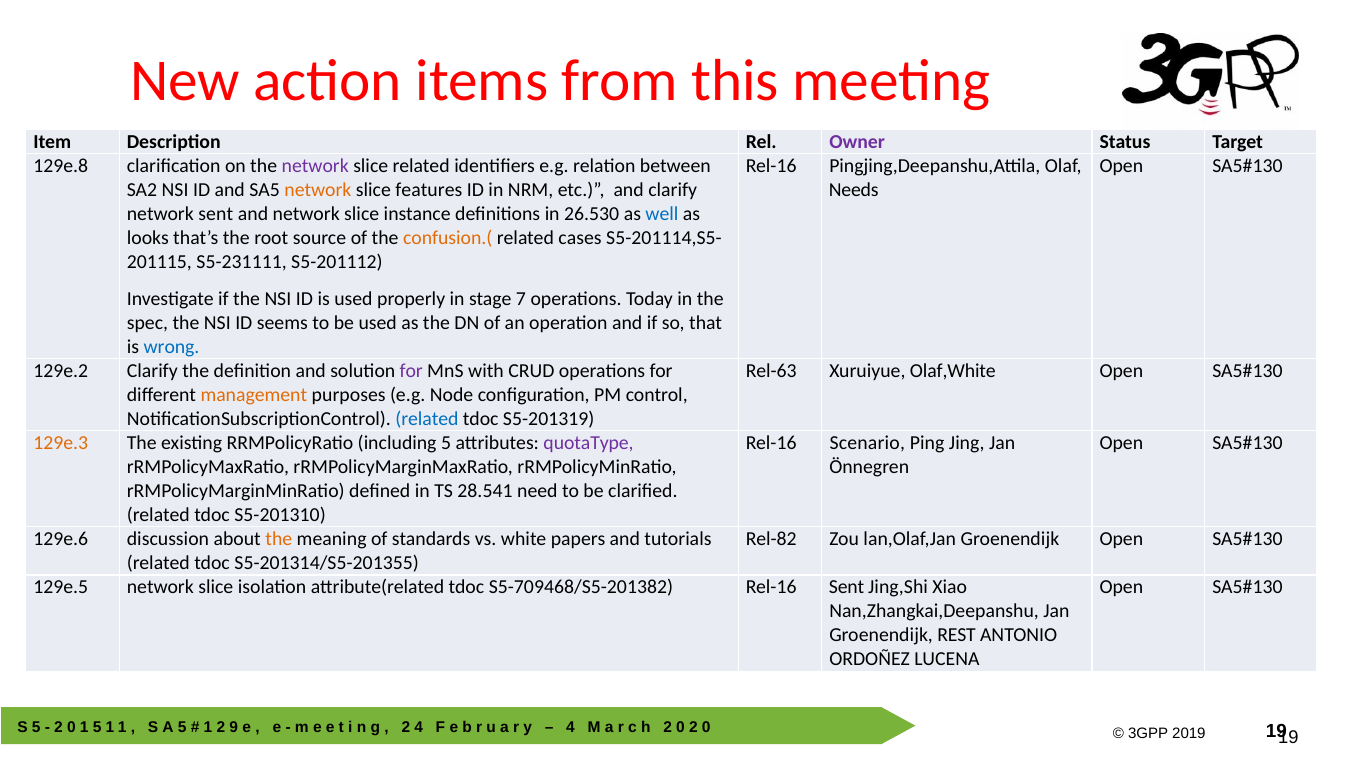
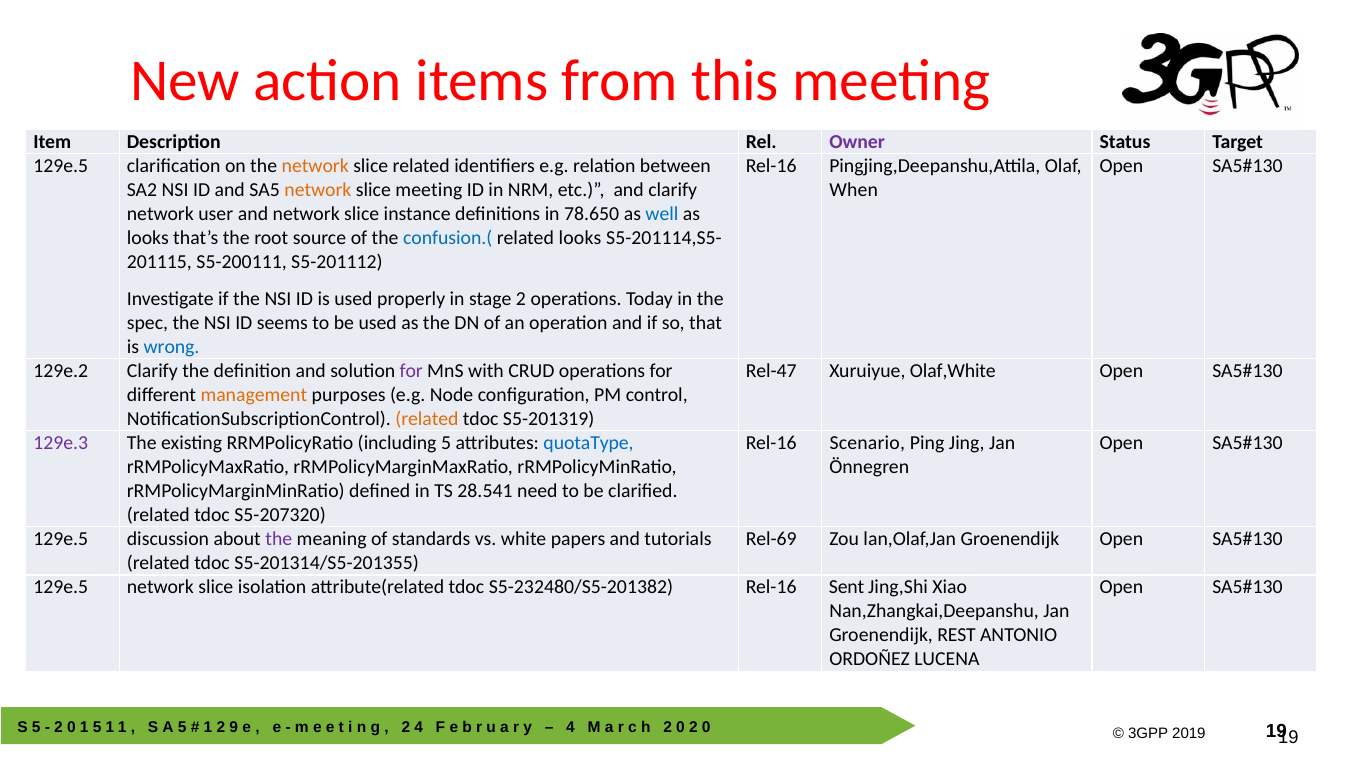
129e.8 at (61, 166): 129e.8 -> 129e.5
network at (315, 166) colour: purple -> orange
slice features: features -> meeting
Needs: Needs -> When
network sent: sent -> user
26.530: 26.530 -> 78.650
confusion.( colour: orange -> blue
related cases: cases -> looks
S5-231111: S5-231111 -> S5-200111
stage 7: 7 -> 2
Rel-63: Rel-63 -> Rel-47
related at (427, 419) colour: blue -> orange
129e.3 colour: orange -> purple
quotaType colour: purple -> blue
S5-201310: S5-201310 -> S5-207320
129e.6 at (61, 539): 129e.6 -> 129e.5
the at (279, 539) colour: orange -> purple
Rel-82: Rel-82 -> Rel-69
S5-709468/S5-201382: S5-709468/S5-201382 -> S5-232480/S5-201382
